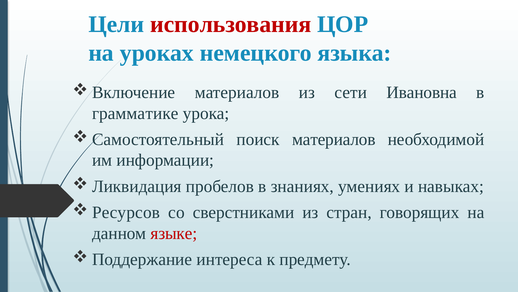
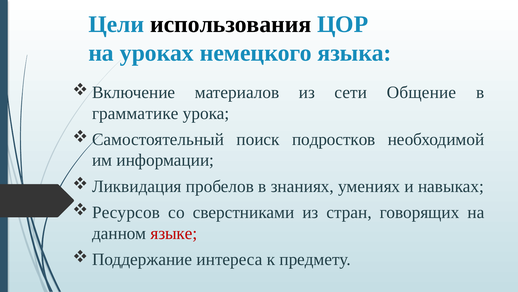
использования colour: red -> black
Ивановна: Ивановна -> Общение
поиск материалов: материалов -> подростков
